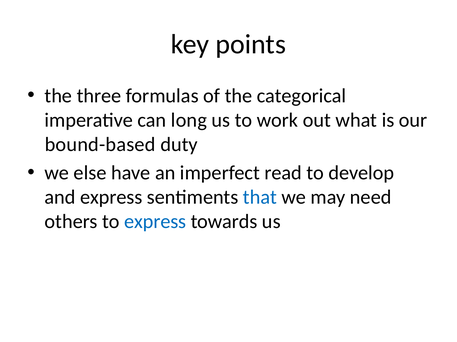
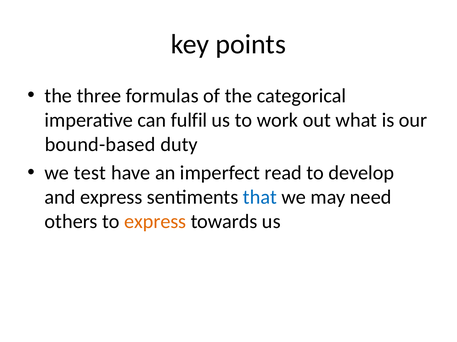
long: long -> fulfil
else: else -> test
express at (155, 222) colour: blue -> orange
